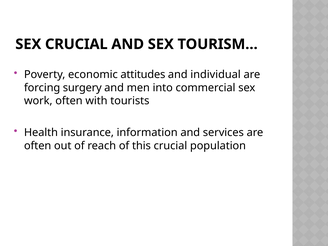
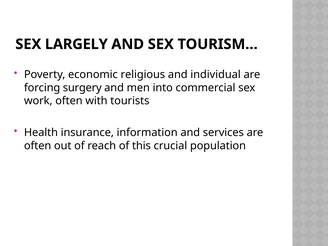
SEX CRUCIAL: CRUCIAL -> LARGELY
attitudes: attitudes -> religious
